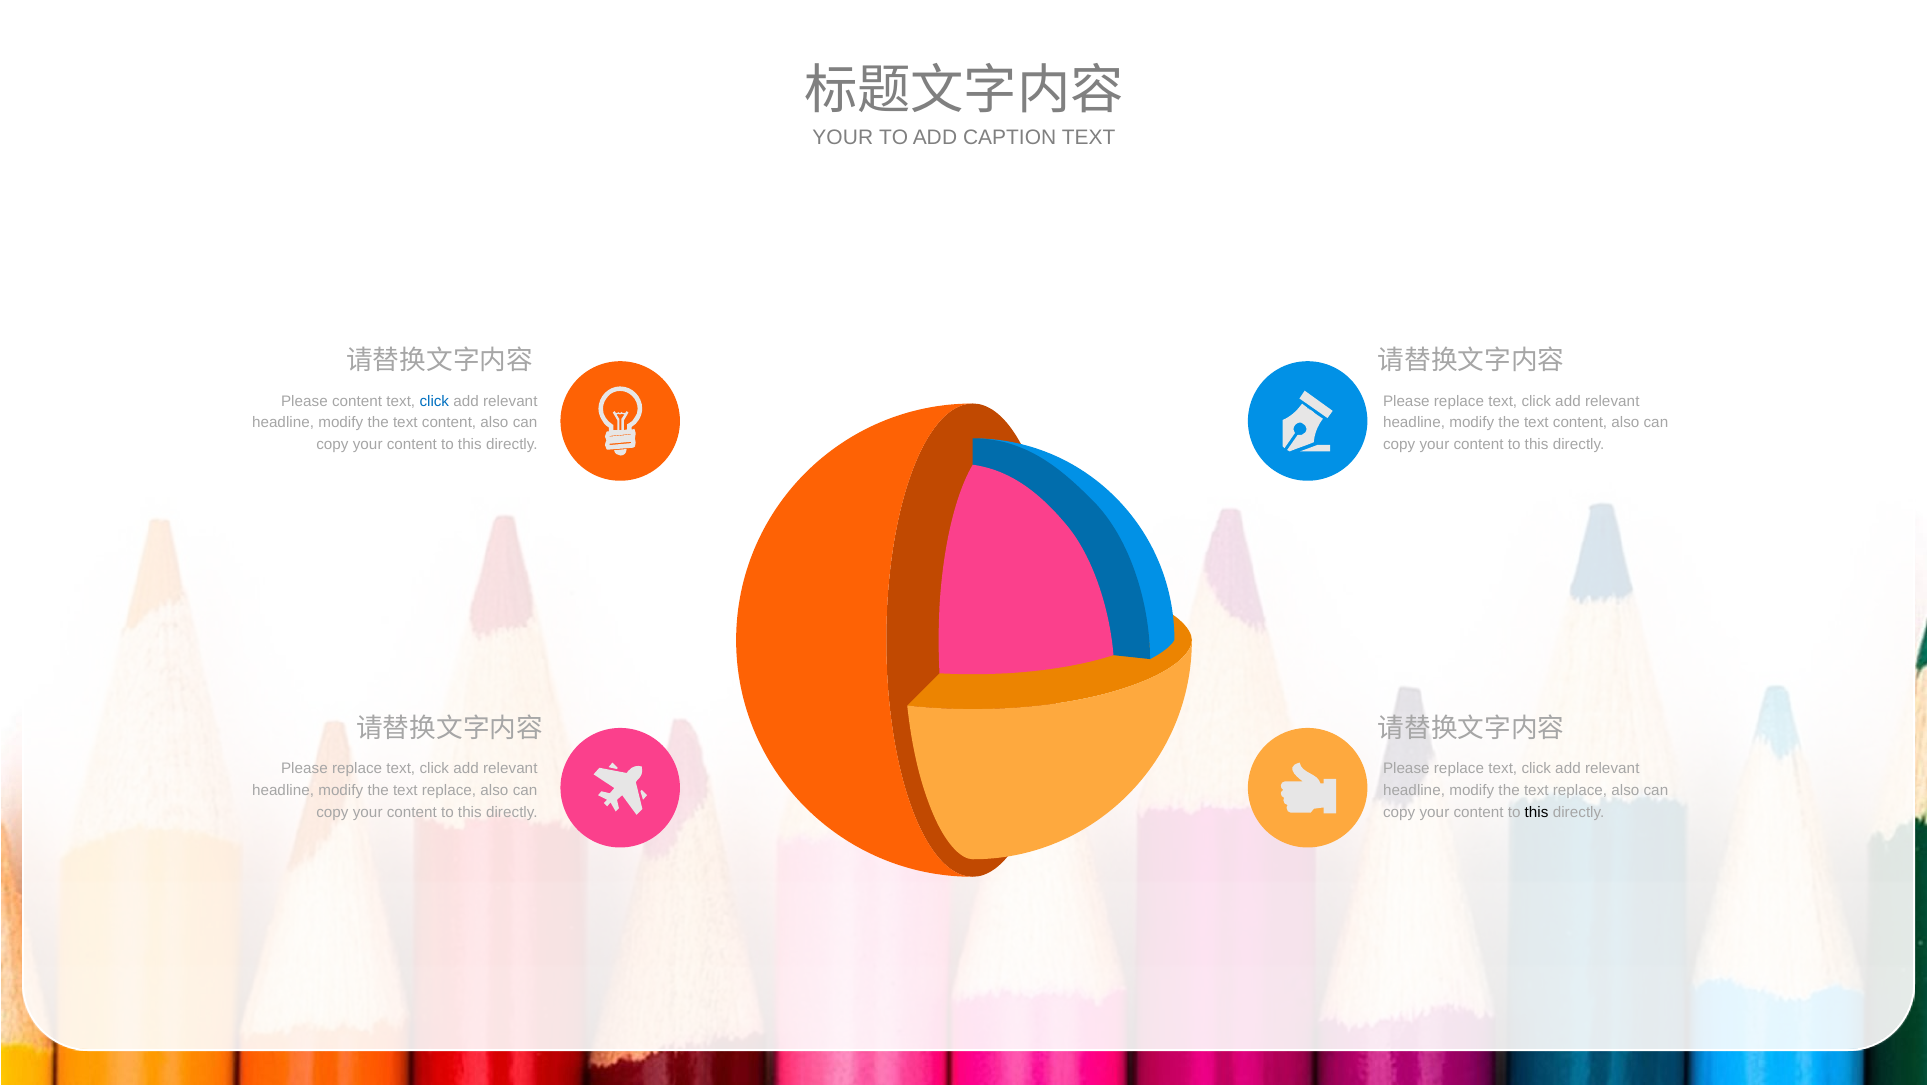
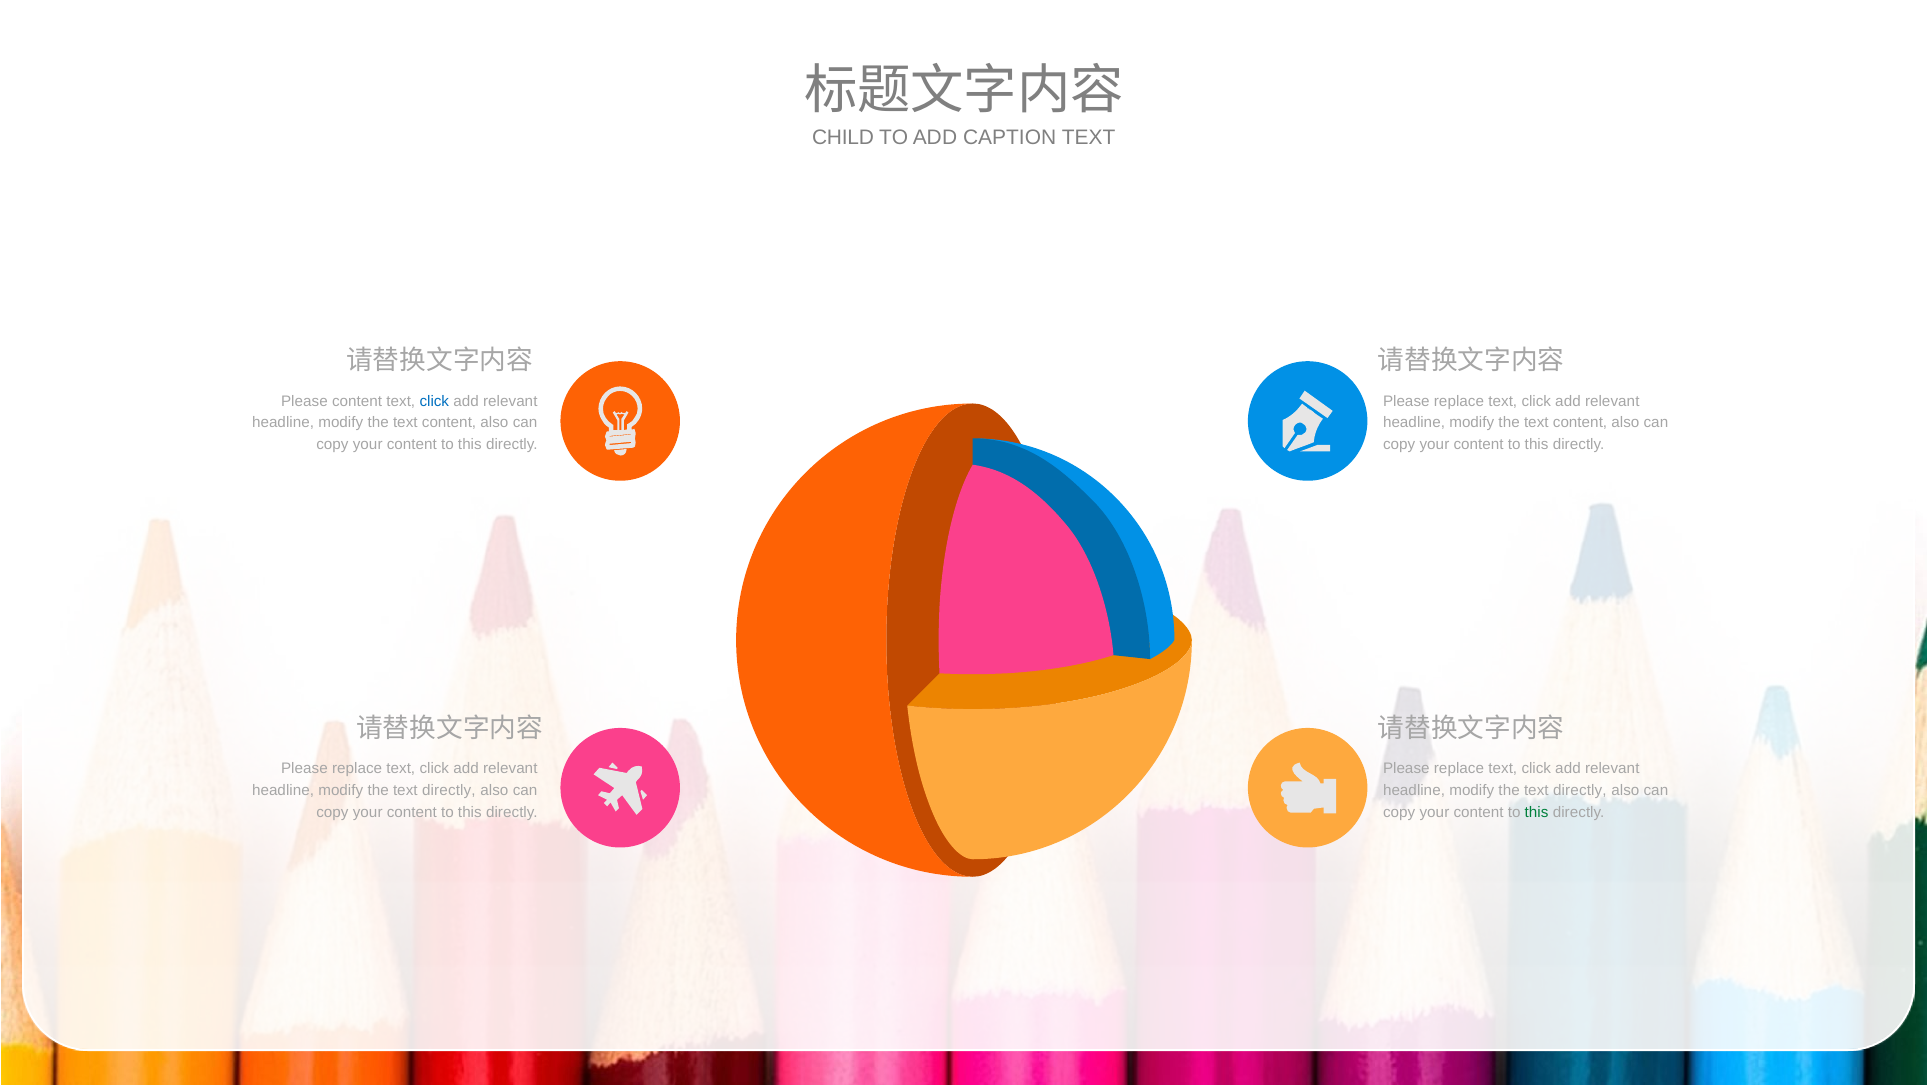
YOUR at (843, 138): YOUR -> CHILD
replace at (449, 790): replace -> directly
replace at (1580, 790): replace -> directly
this at (1537, 812) colour: black -> green
